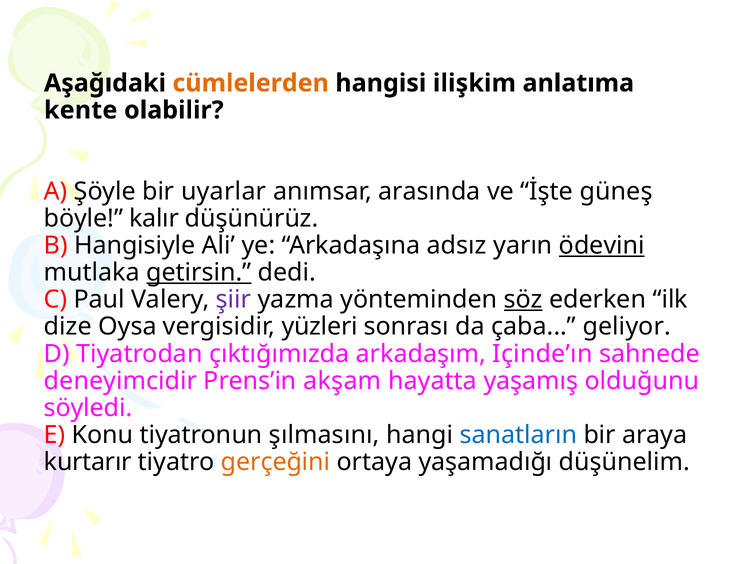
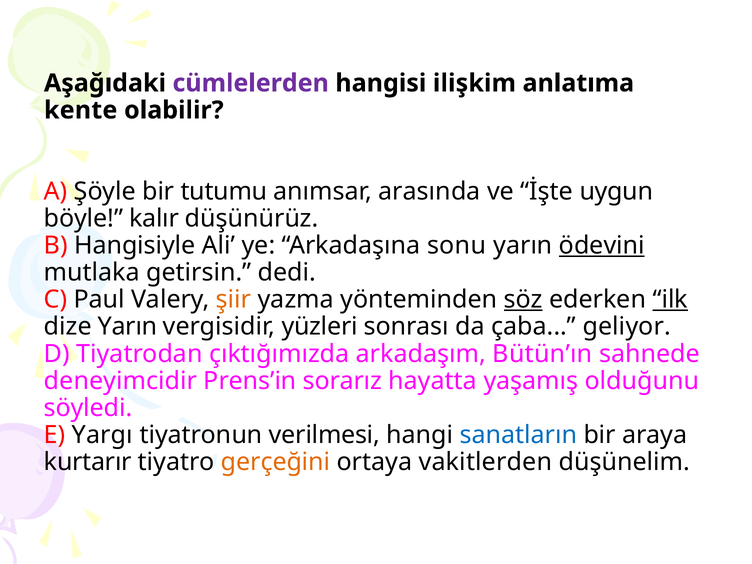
cümlelerden colour: orange -> purple
uyarlar: uyarlar -> tutumu
güneş: güneş -> uygun
adsız: adsız -> sonu
getirsin underline: present -> none
şiir colour: purple -> orange
ilk underline: none -> present
dize Oysa: Oysa -> Yarın
Içinde’ın: Içinde’ın -> Bütün’ın
akşam: akşam -> sorarız
Konu: Konu -> Yargı
şılmasını: şılmasını -> verilmesi
yaşamadığı: yaşamadığı -> vakitlerden
